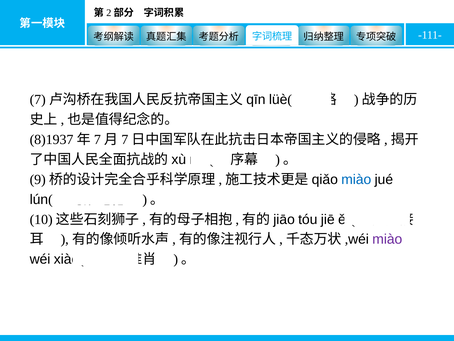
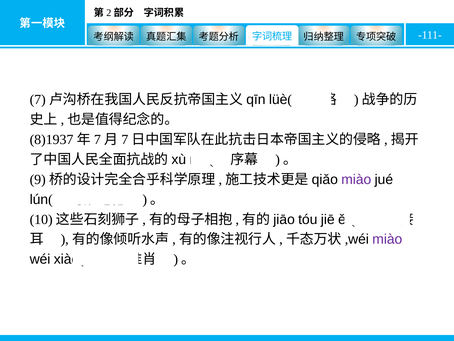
miào at (356, 179) colour: blue -> purple
